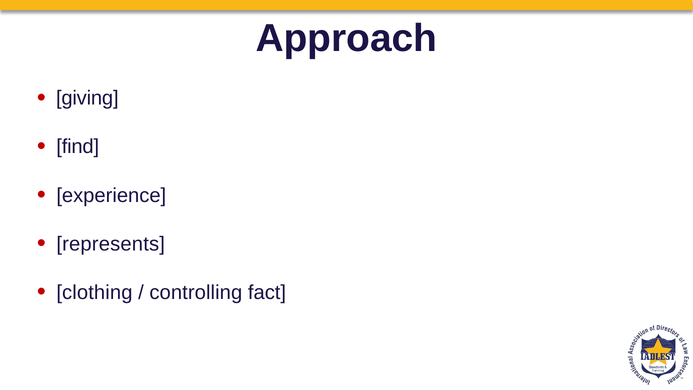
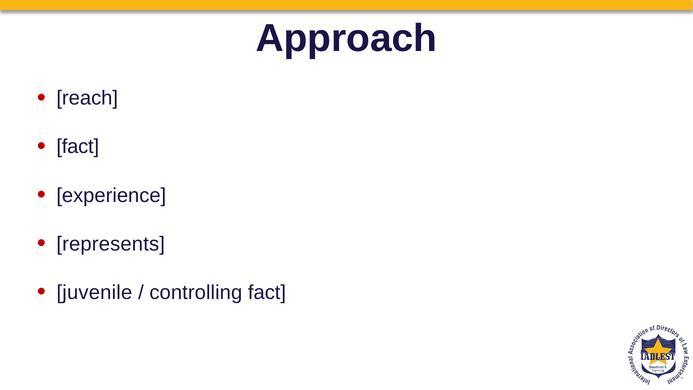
giving: giving -> reach
find at (78, 147): find -> fact
clothing: clothing -> juvenile
